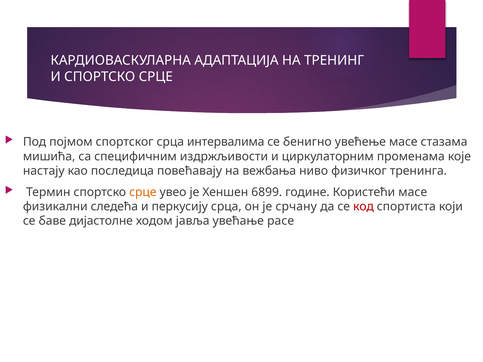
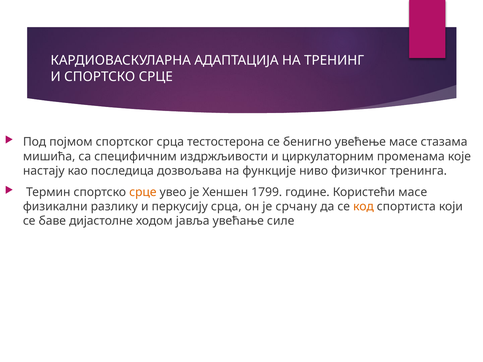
интервалима: интервалима -> тестостерона
повећавају: повећавају -> дозвољава
вежбања: вежбања -> функције
6899: 6899 -> 1799
следећа: следећа -> разлику
код colour: red -> orange
расе: расе -> силе
